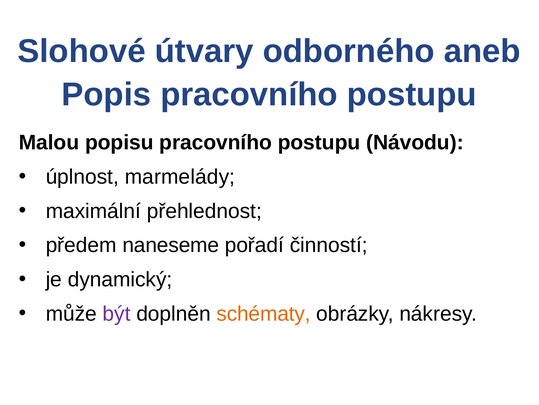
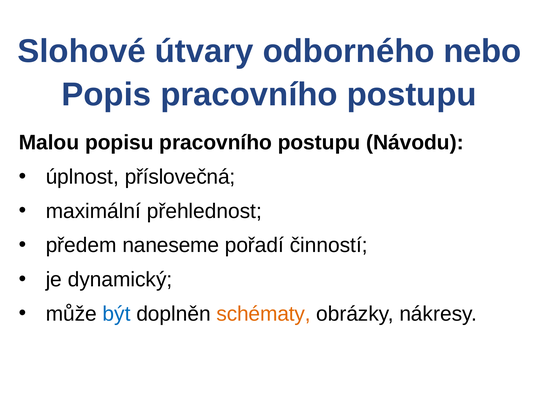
aneb: aneb -> nebo
marmelády: marmelády -> příslovečná
být colour: purple -> blue
